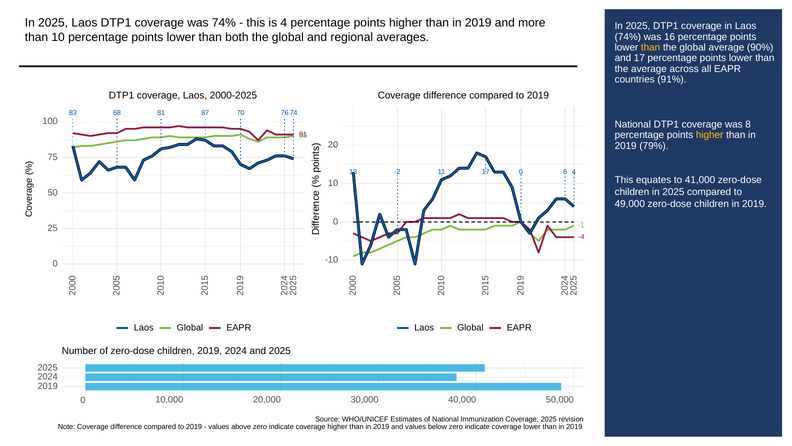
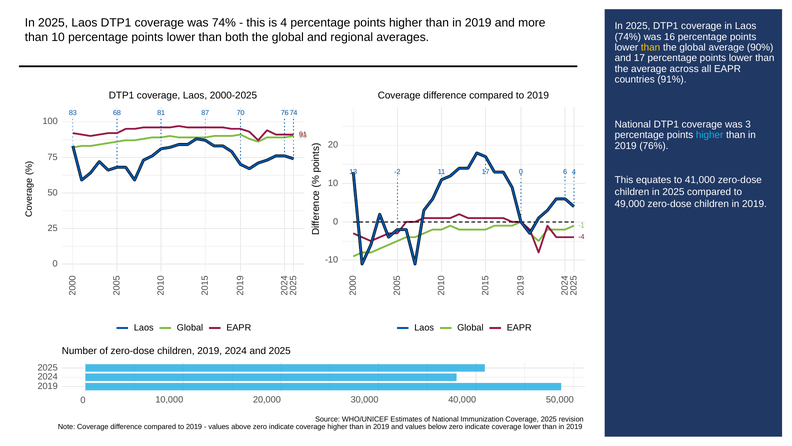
8: 8 -> 3
higher at (710, 135) colour: yellow -> light blue
79%: 79% -> 76%
